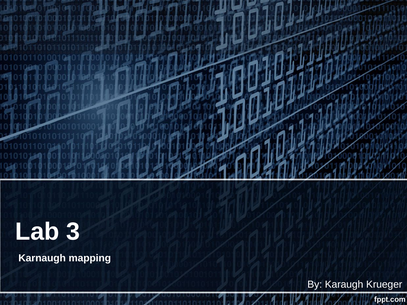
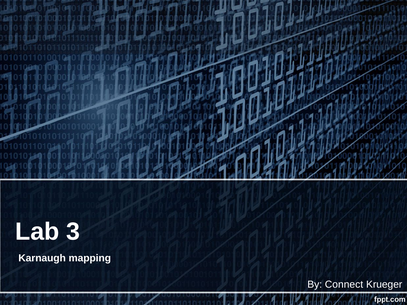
Karaugh: Karaugh -> Connect
